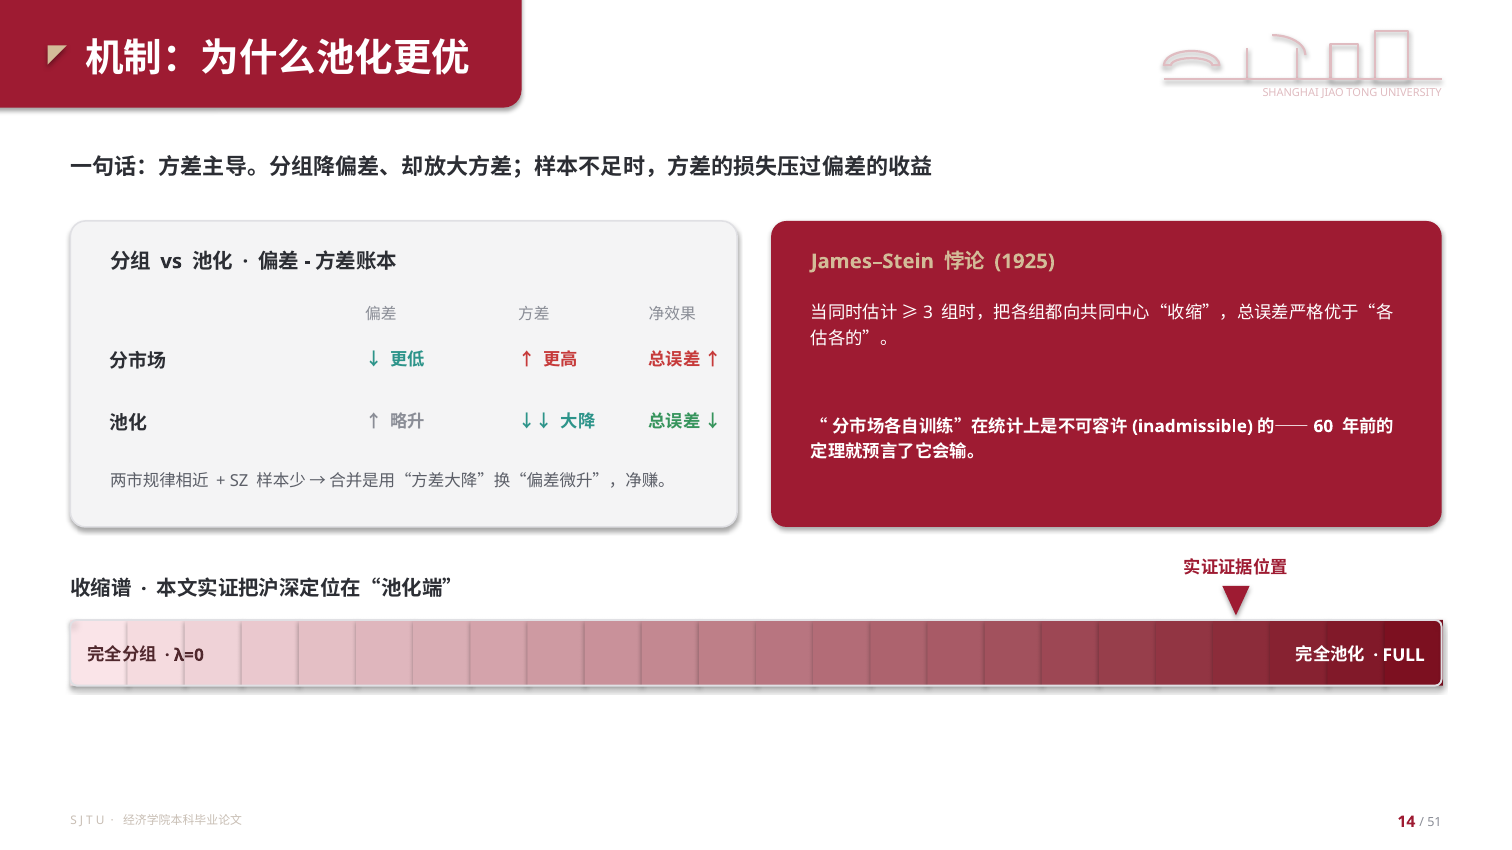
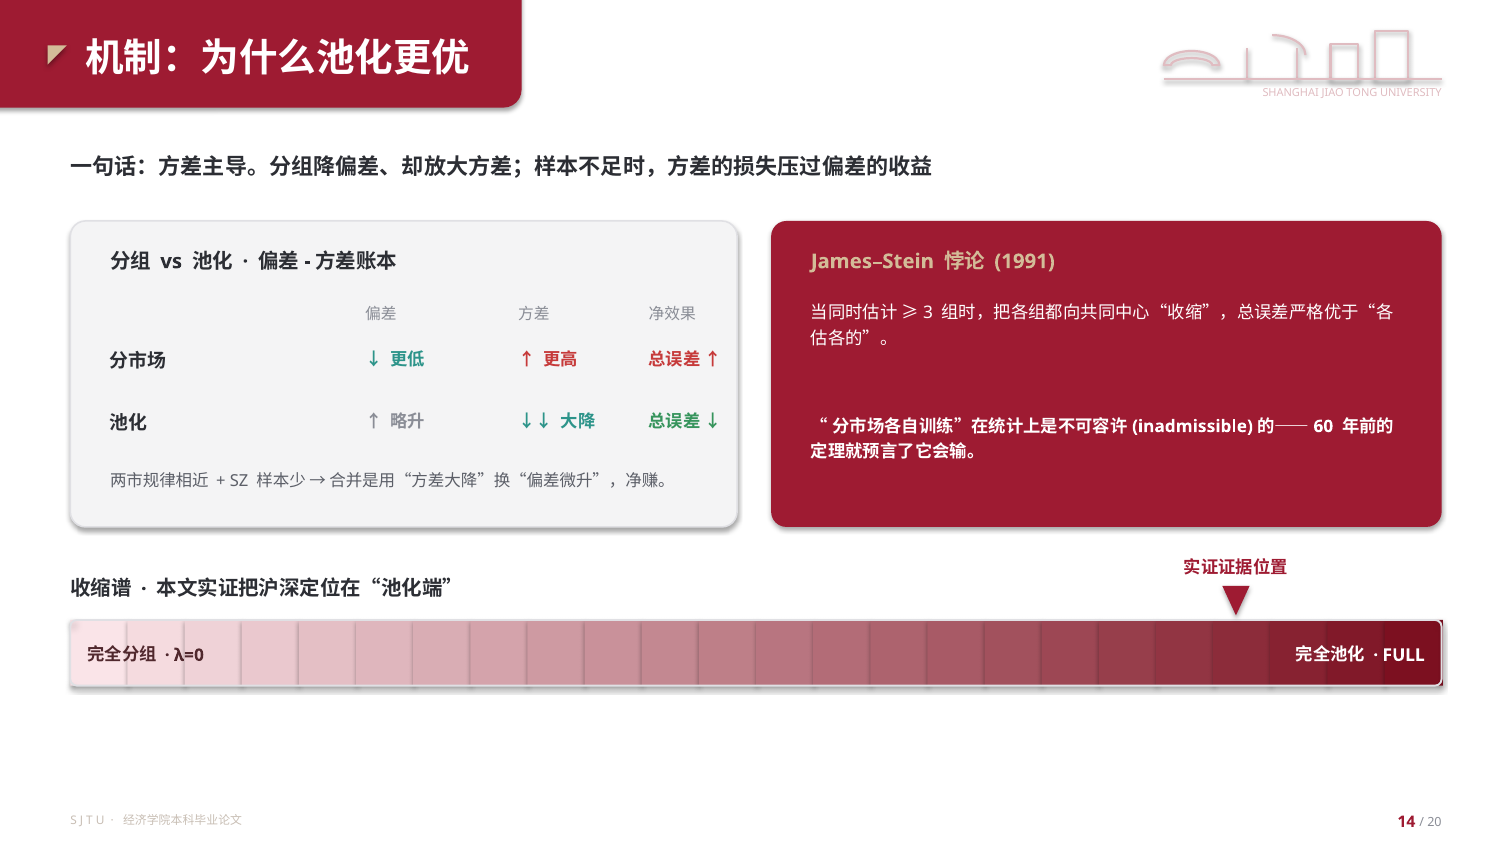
1925: 1925 -> 1991
51: 51 -> 20
